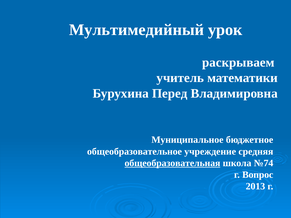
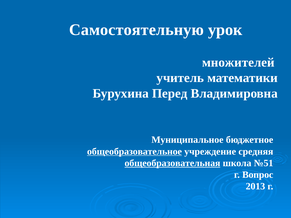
Мультимедийный: Мультимедийный -> Самостоятельную
раскрываем: раскрываем -> множителей
общеобразовательное underline: none -> present
№74: №74 -> №51
